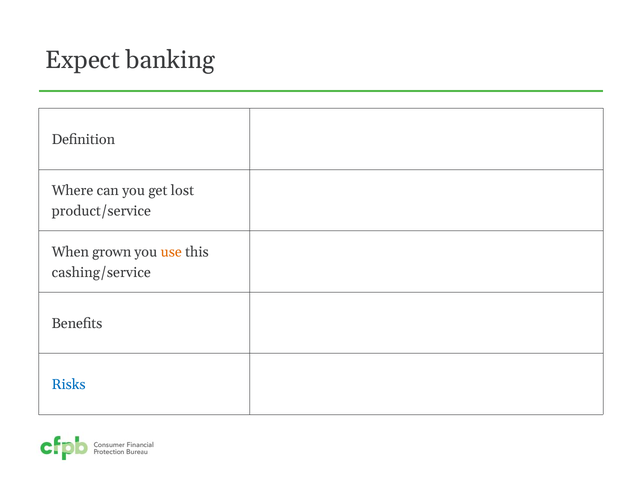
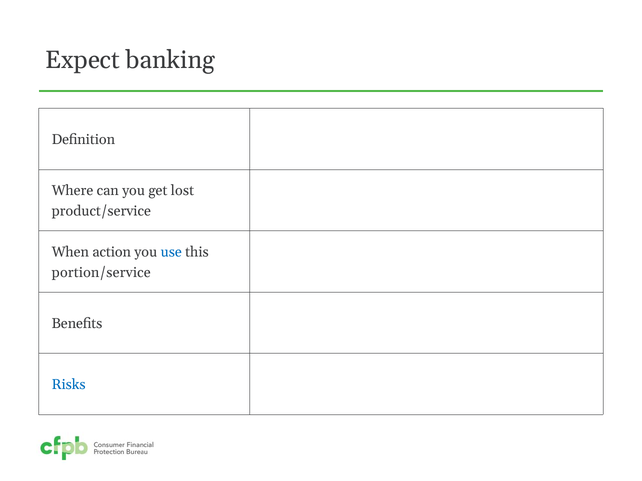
grown: grown -> action
use colour: orange -> blue
cashing/service: cashing/service -> portion/service
